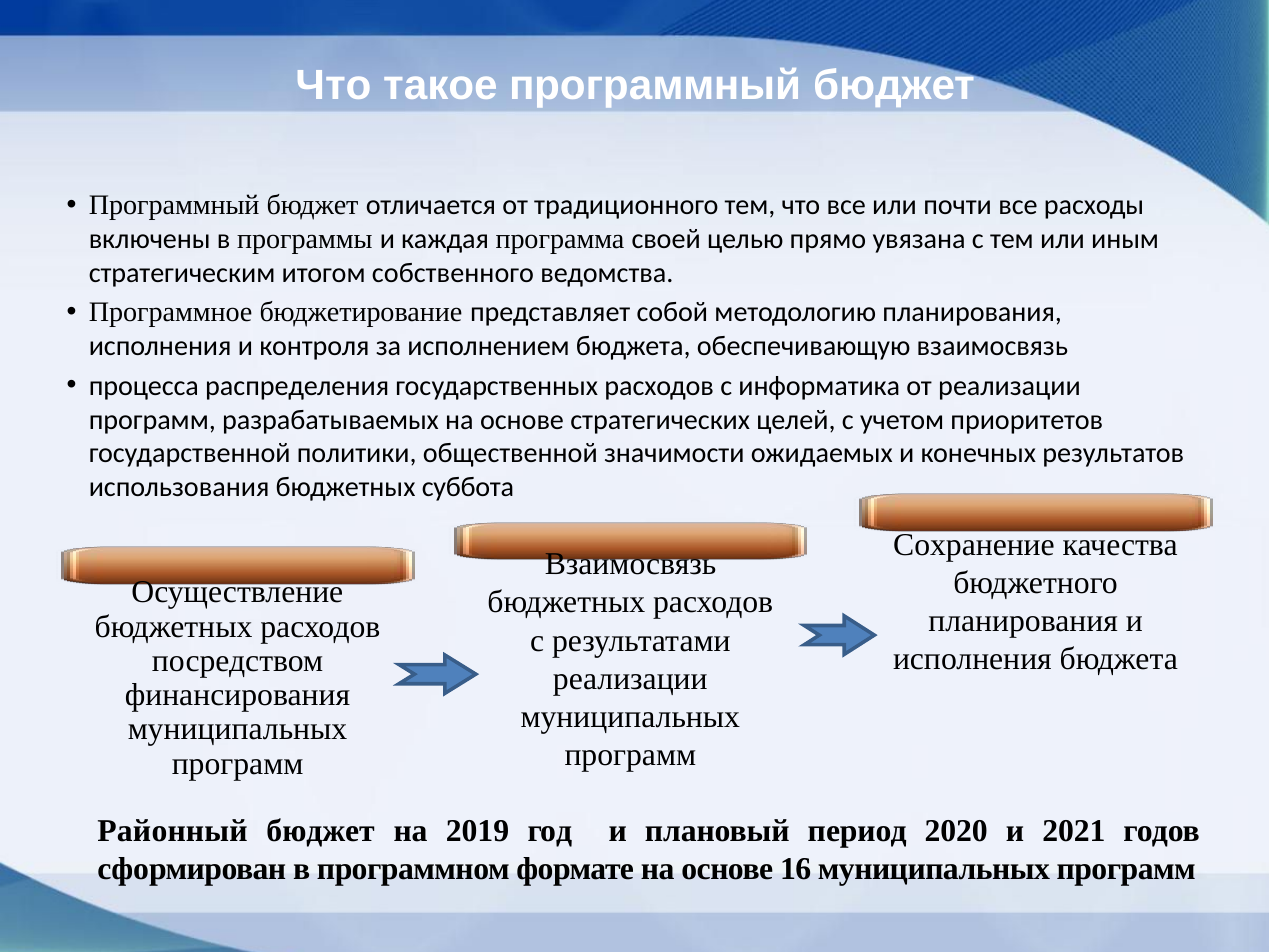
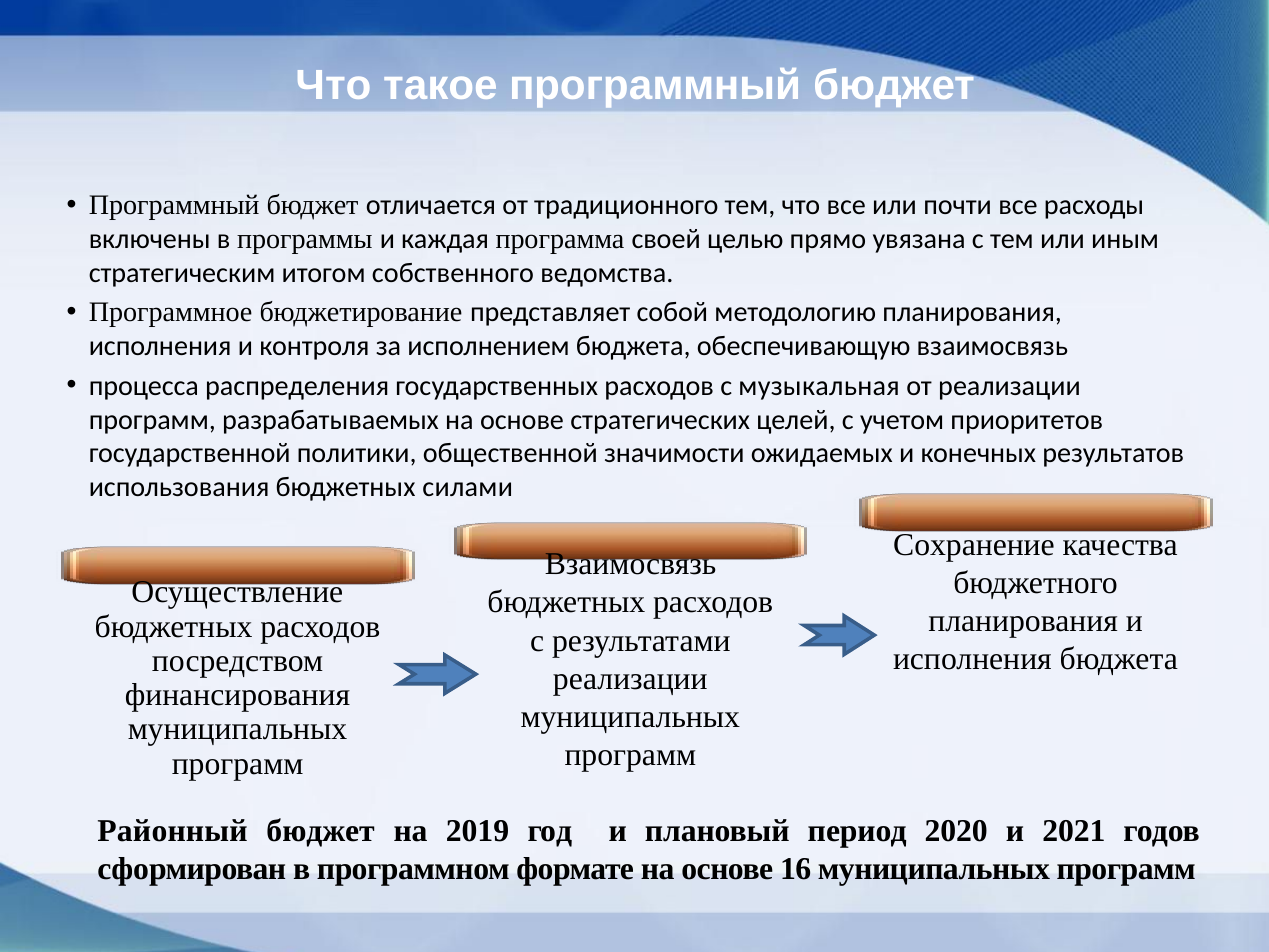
информатика: информатика -> музыкальная
суббота: суббота -> силами
